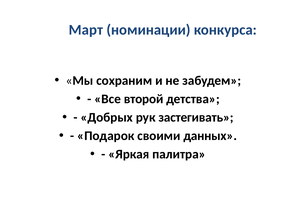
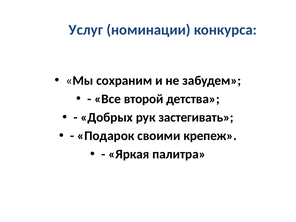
Март: Март -> Услуг
данных: данных -> крепеж
